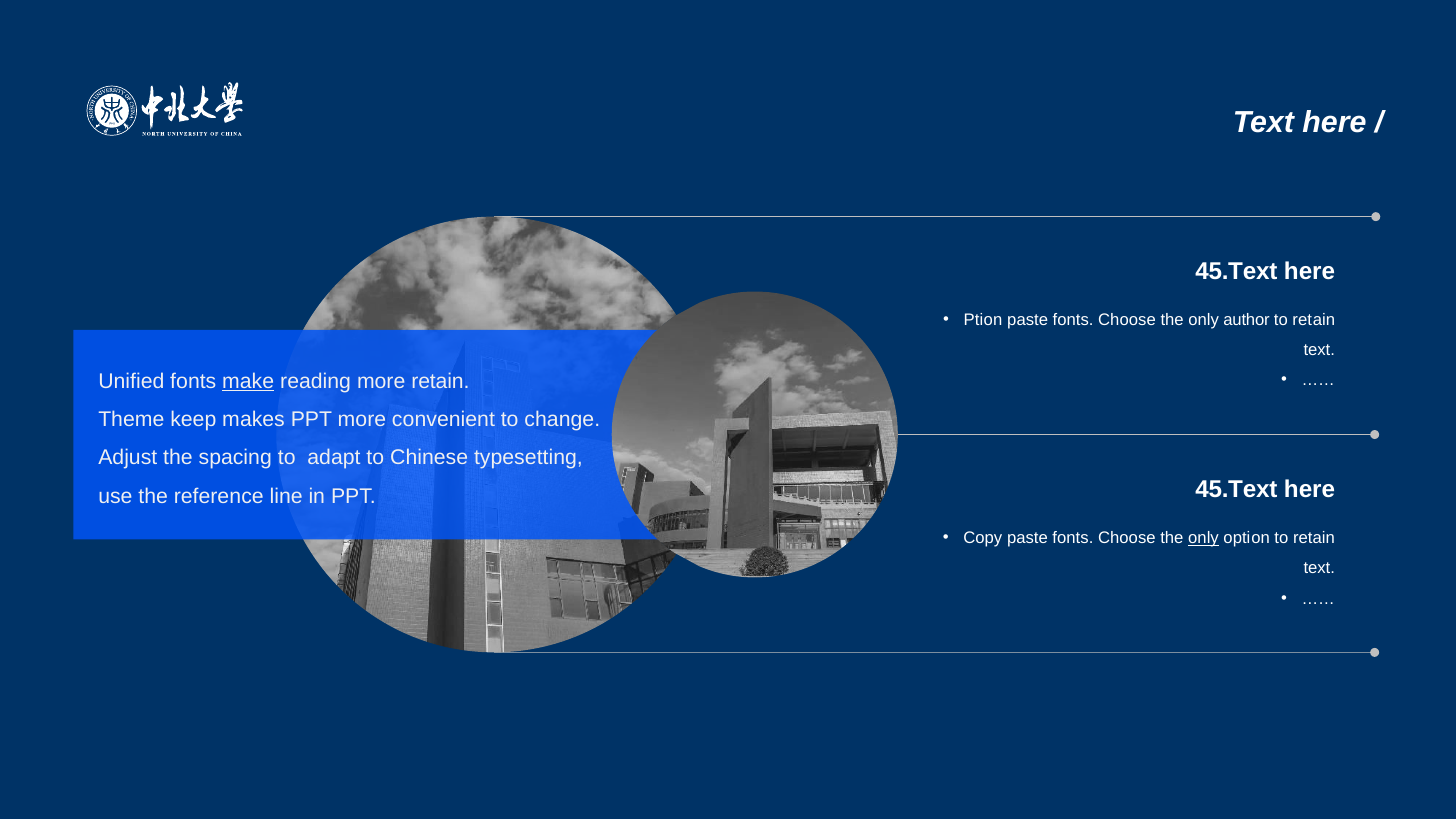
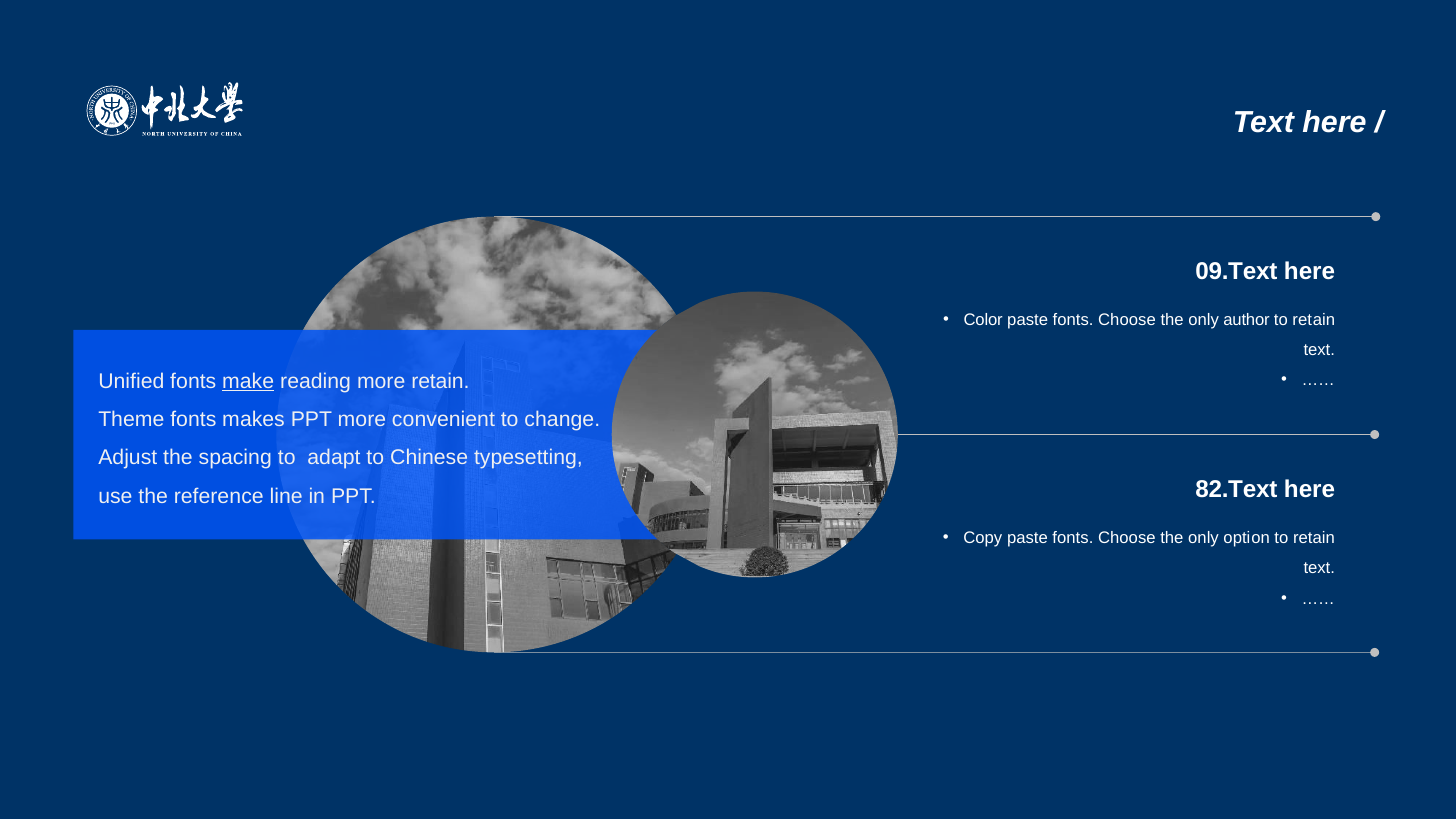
45.Text at (1236, 271): 45.Text -> 09.Text
Ption: Ption -> Color
Theme keep: keep -> fonts
45.Text at (1236, 490): 45.Text -> 82.Text
only at (1204, 538) underline: present -> none
